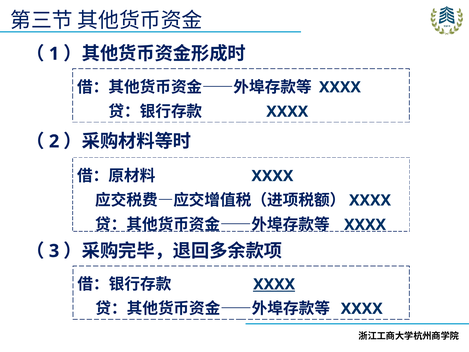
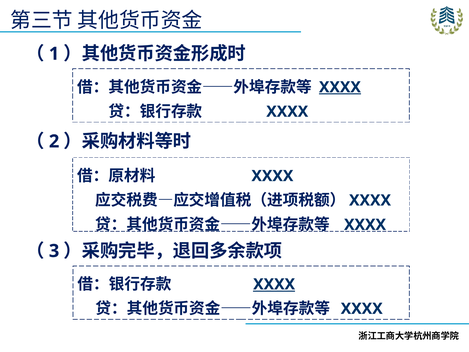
XXXX at (340, 87) underline: none -> present
